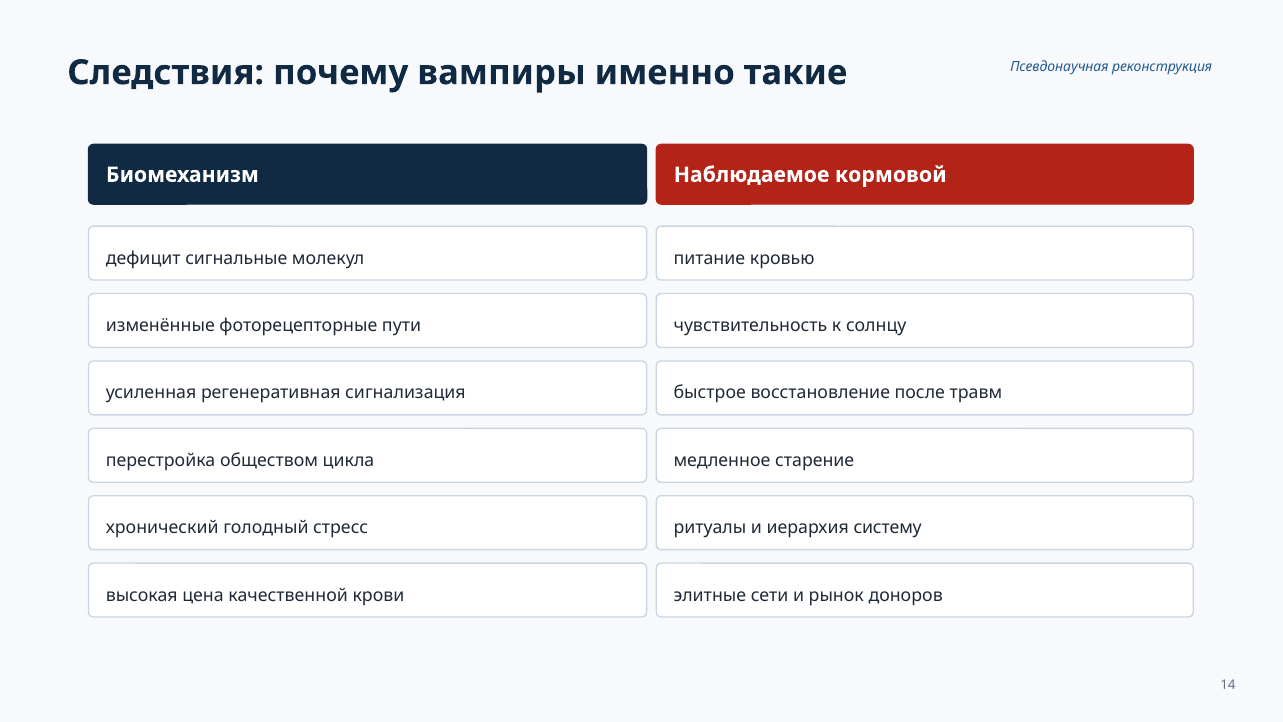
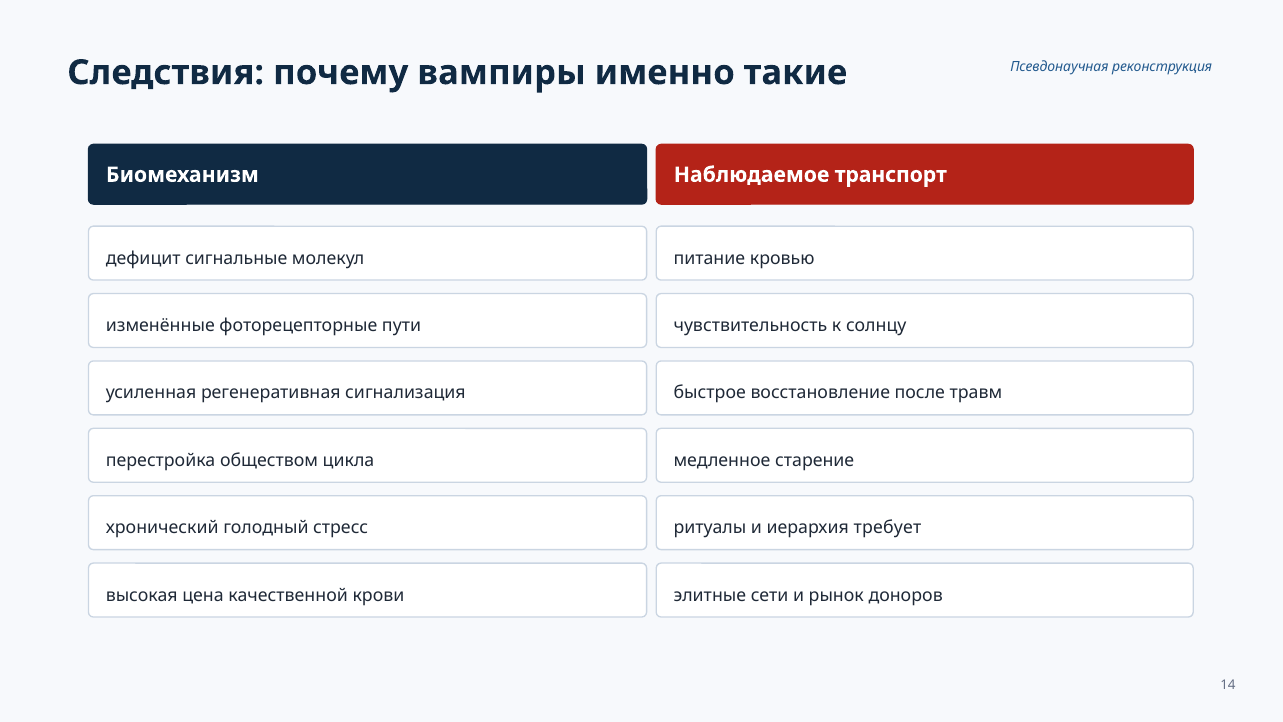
кормовой: кормовой -> транспорт
систему: систему -> требует
